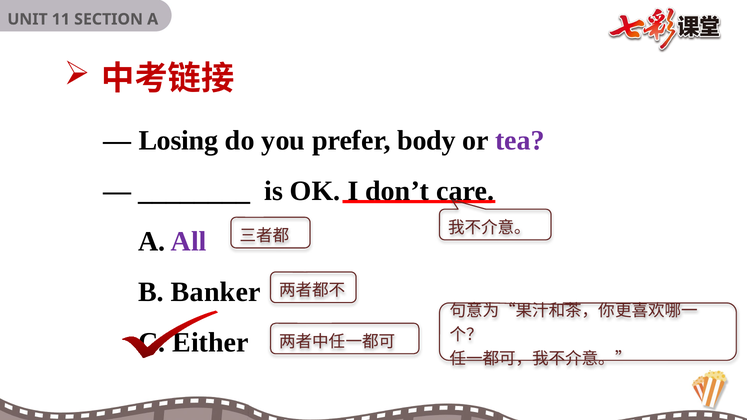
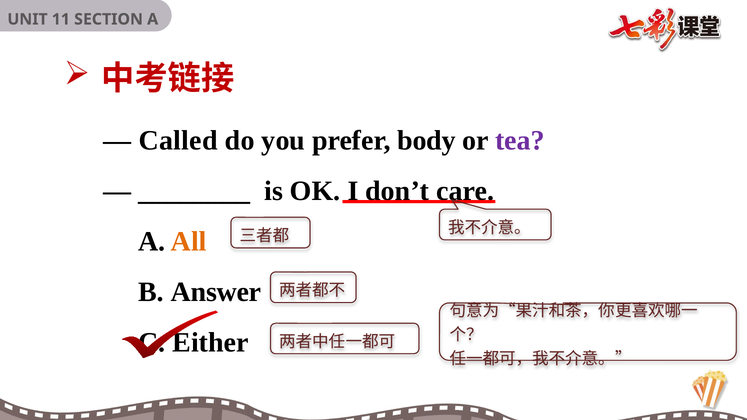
Losing: Losing -> Called
All colour: purple -> orange
Banker: Banker -> Answer
